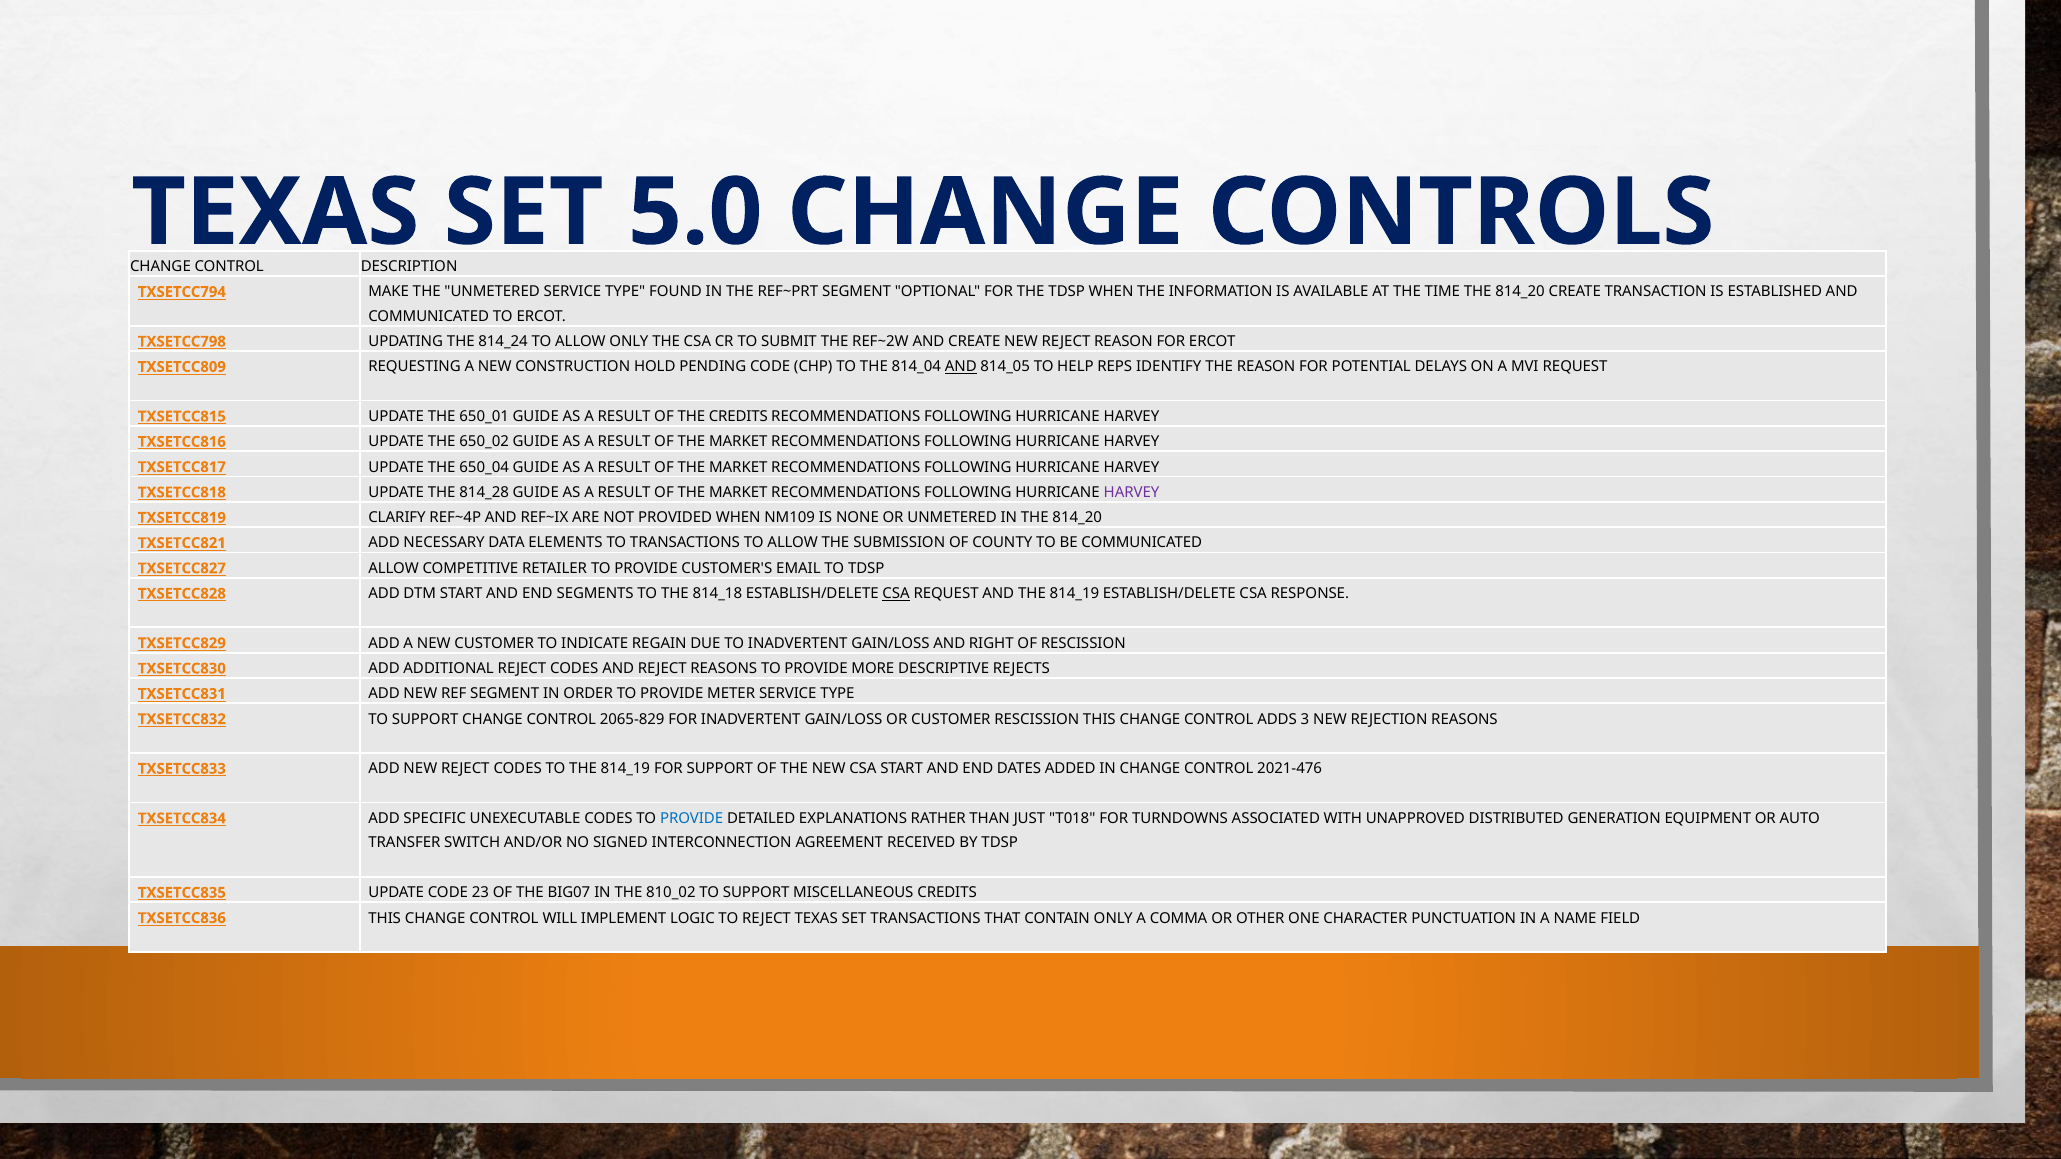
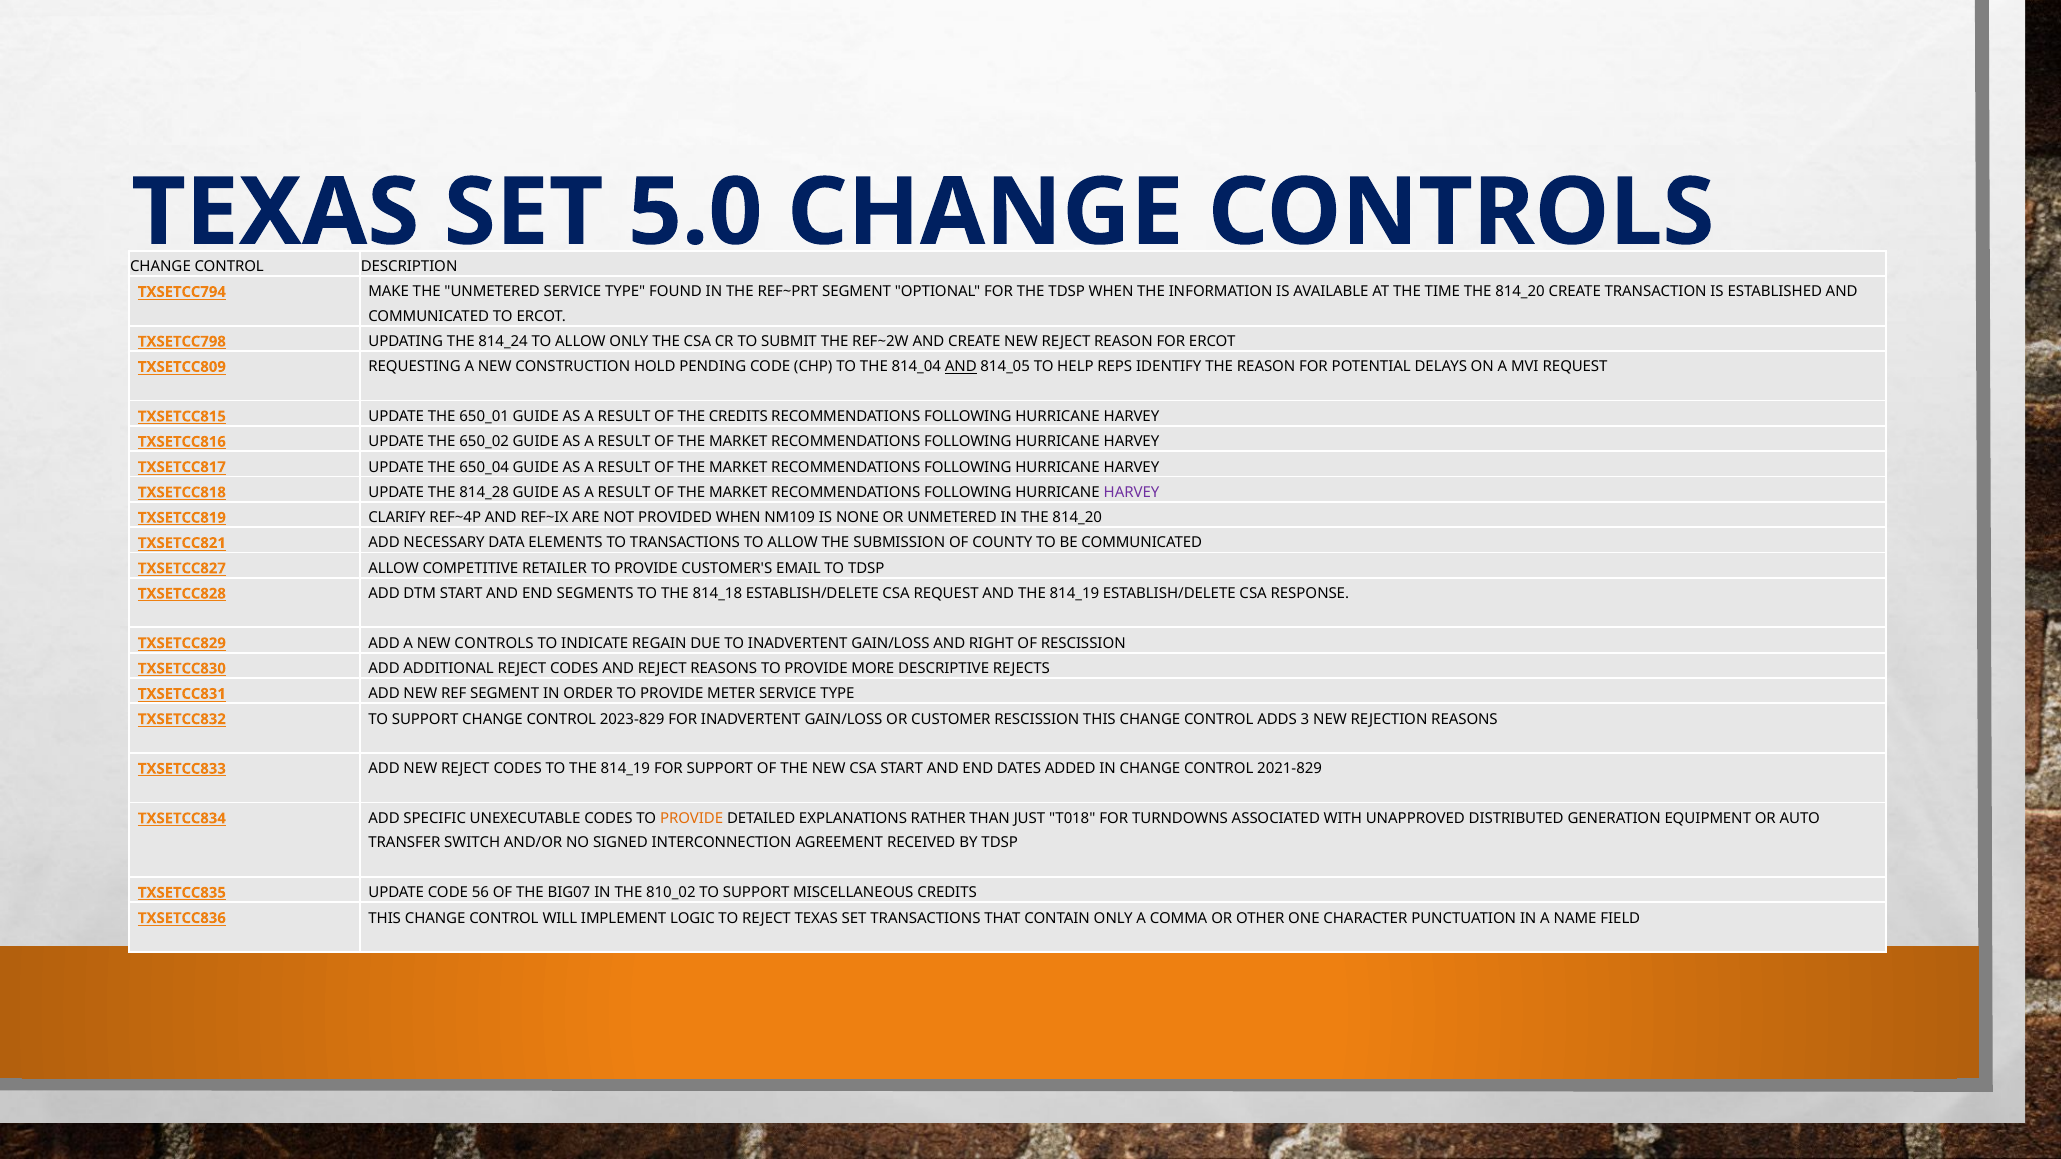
CSA at (896, 594) underline: present -> none
NEW CUSTOMER: CUSTOMER -> CONTROLS
2065-829: 2065-829 -> 2023-829
2021-476: 2021-476 -> 2021-829
PROVIDE at (692, 819) colour: blue -> orange
23: 23 -> 56
